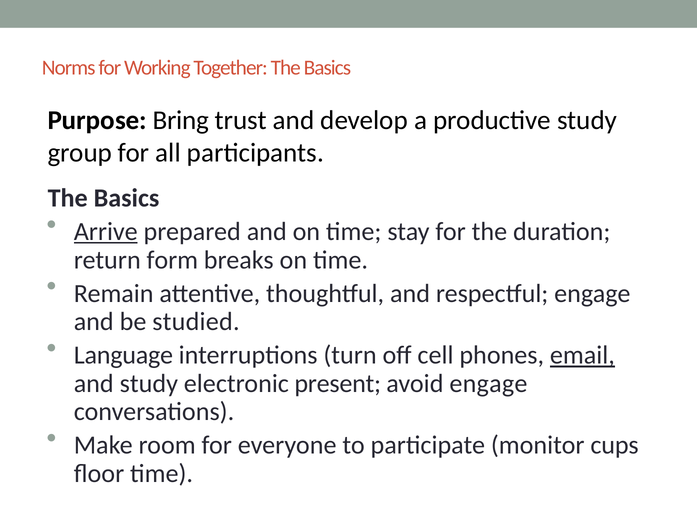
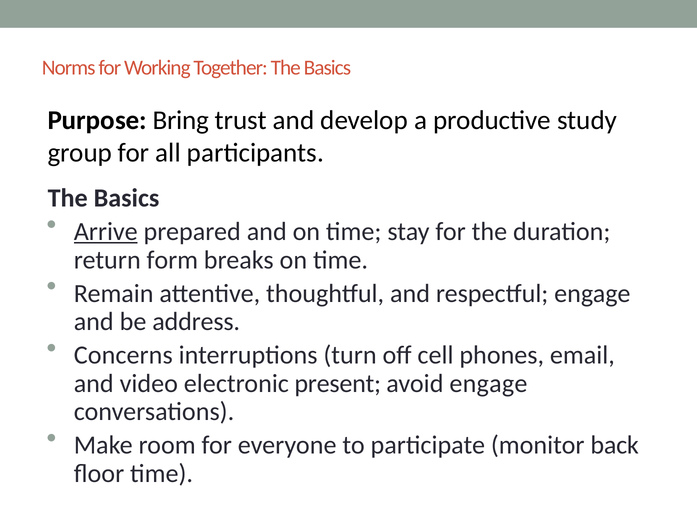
studied: studied -> address
Language: Language -> Concerns
email underline: present -> none
and study: study -> video
cups: cups -> back
